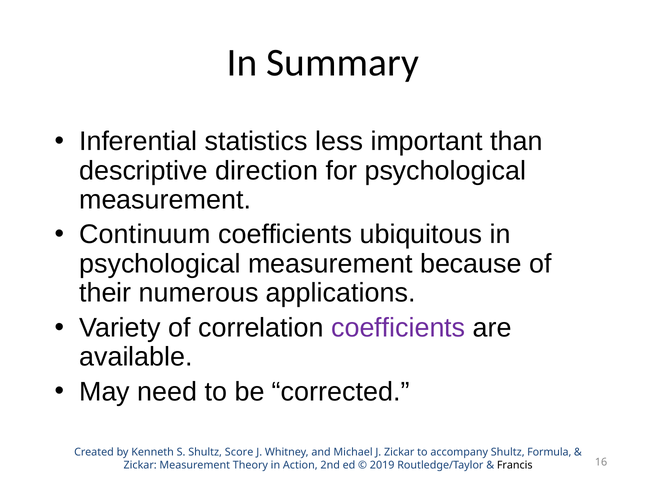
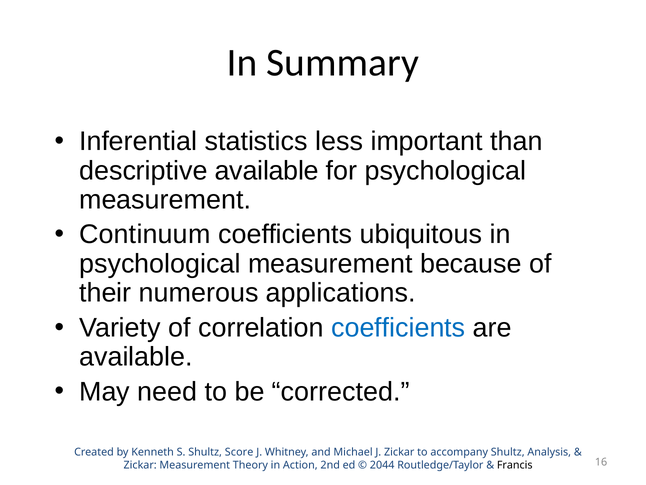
descriptive direction: direction -> available
coefficients at (398, 327) colour: purple -> blue
Formula: Formula -> Analysis
2019: 2019 -> 2044
